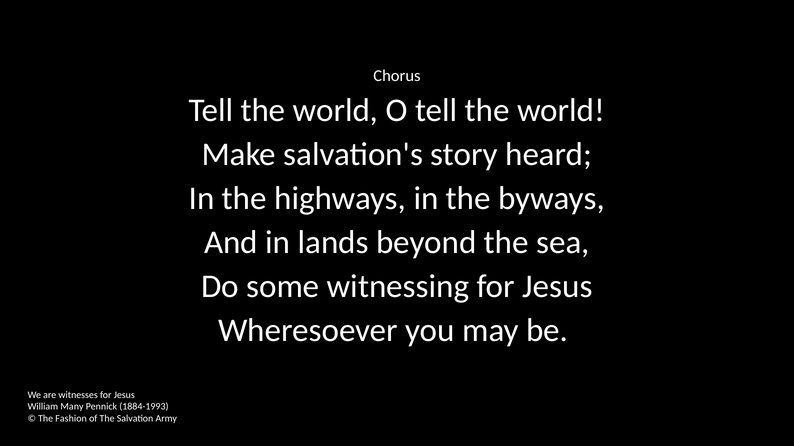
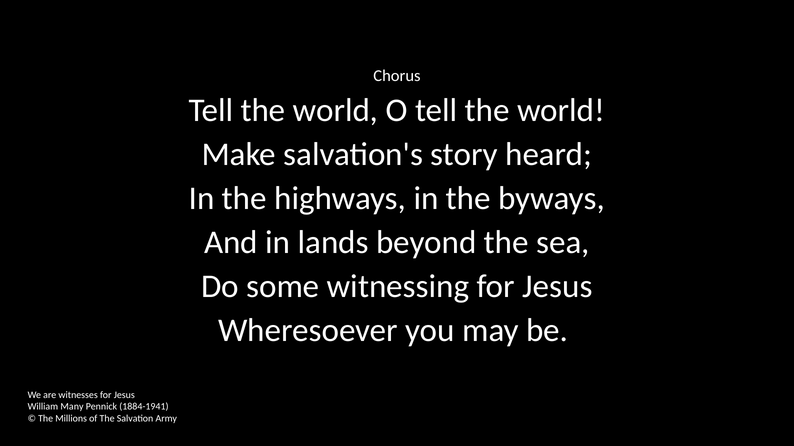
1884-1993: 1884-1993 -> 1884-1941
Fashion: Fashion -> Millions
